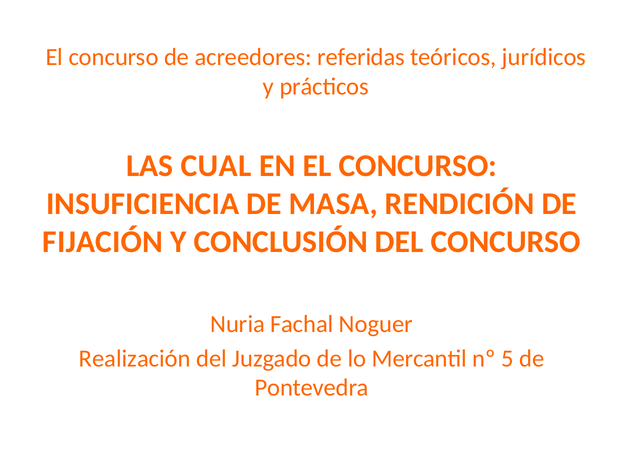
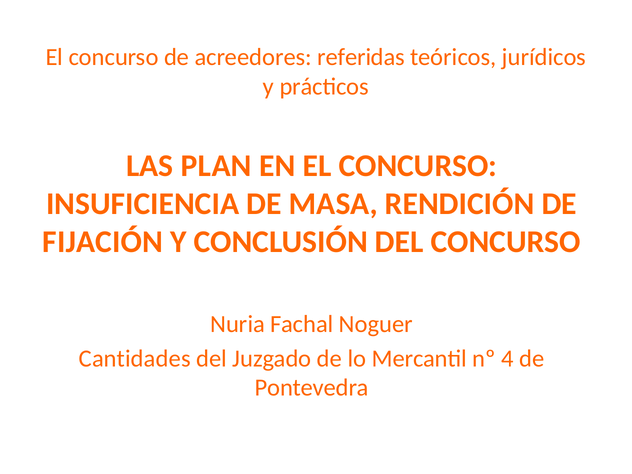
CUAL: CUAL -> PLAN
Realización: Realización -> Cantidades
5: 5 -> 4
